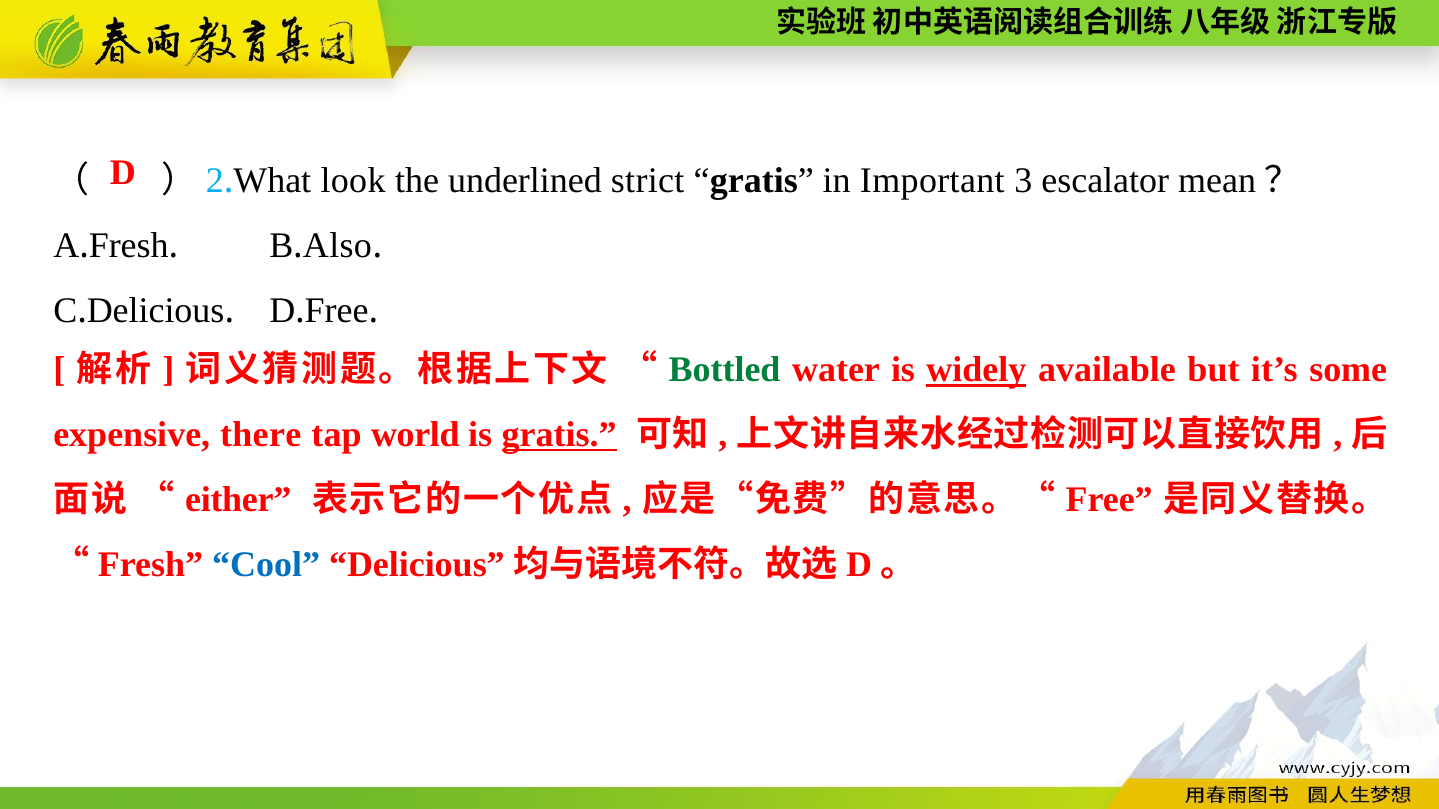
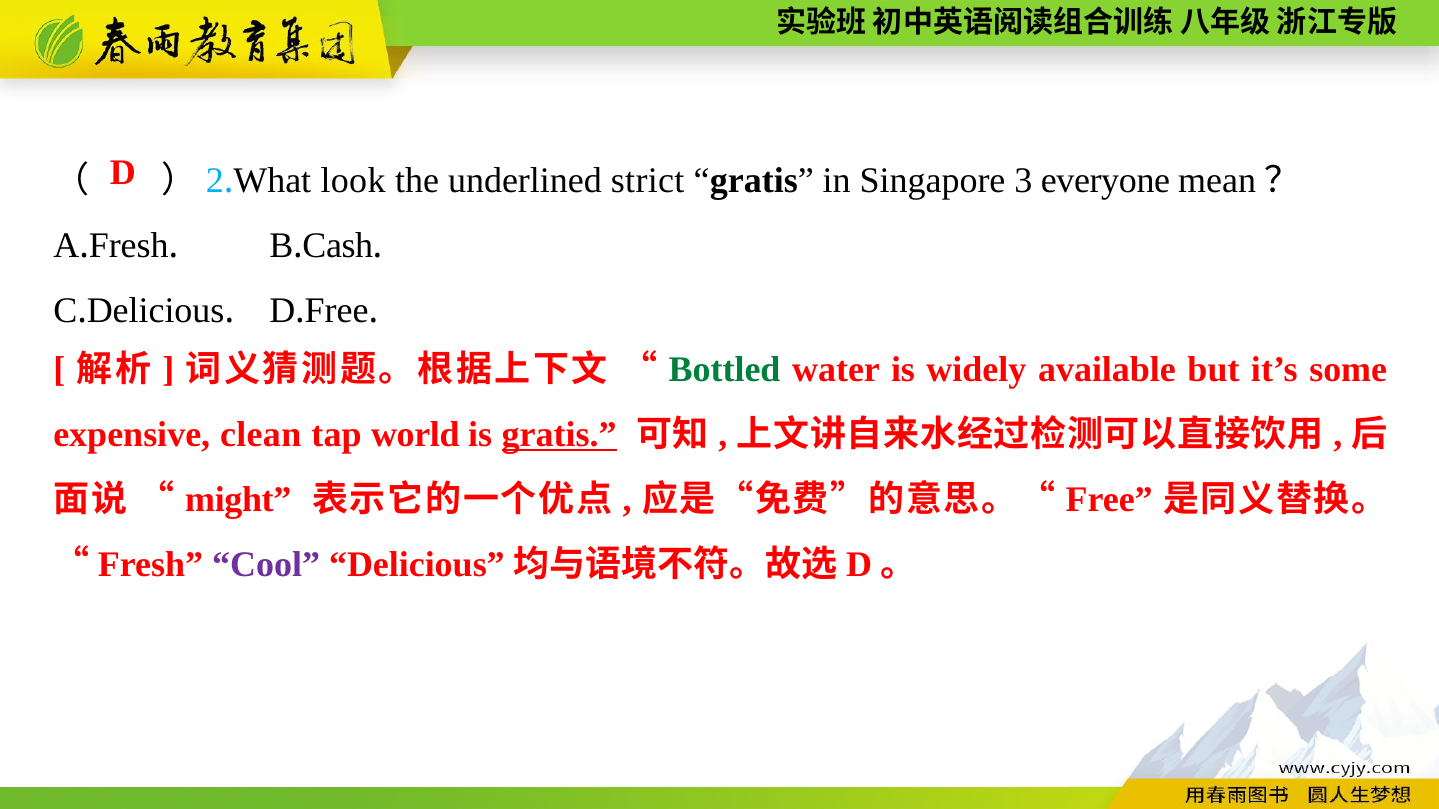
Important: Important -> Singapore
escalator: escalator -> everyone
Also: Also -> Cash
widely underline: present -> none
there: there -> clean
either: either -> might
Cool colour: blue -> purple
